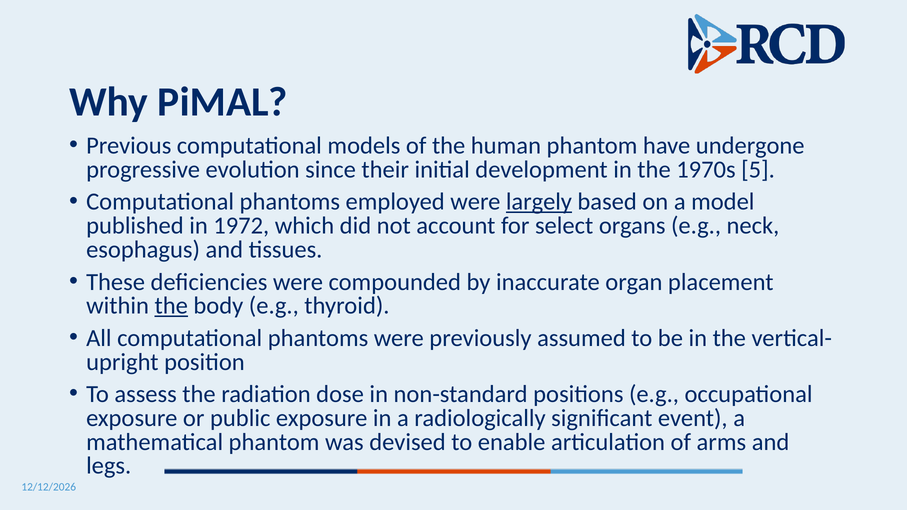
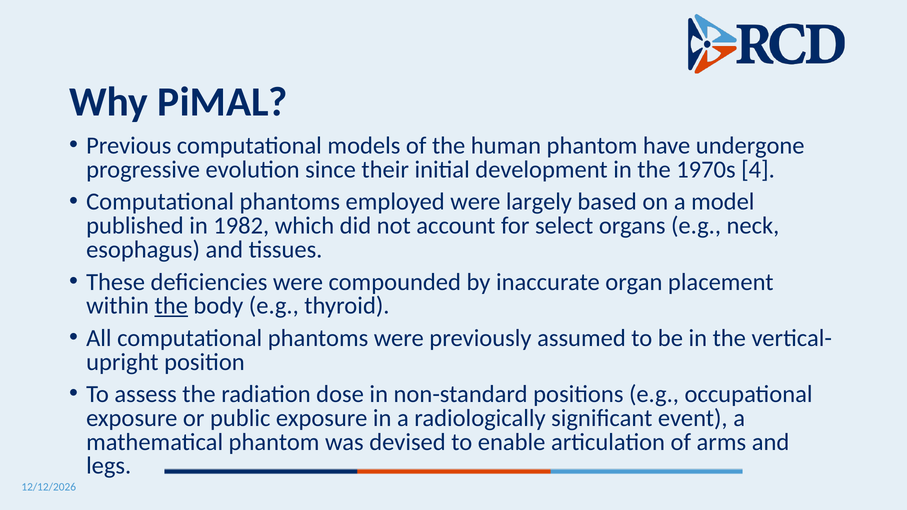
5: 5 -> 4
largely underline: present -> none
1972: 1972 -> 1982
